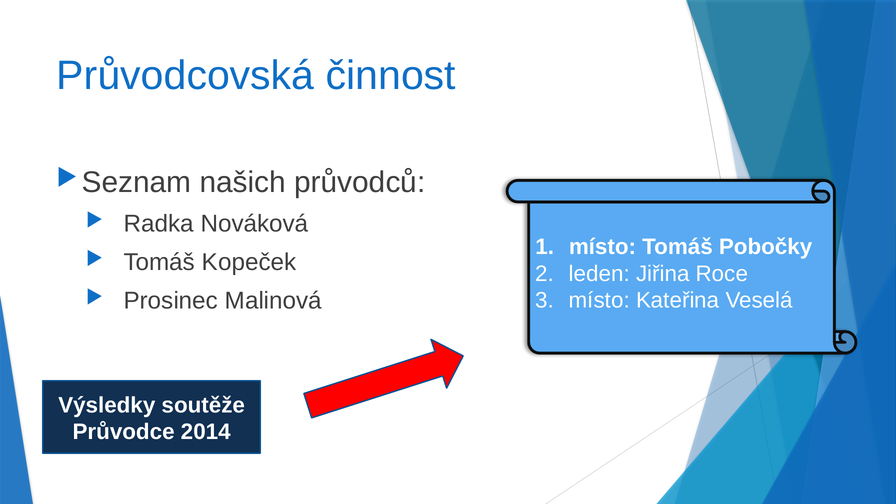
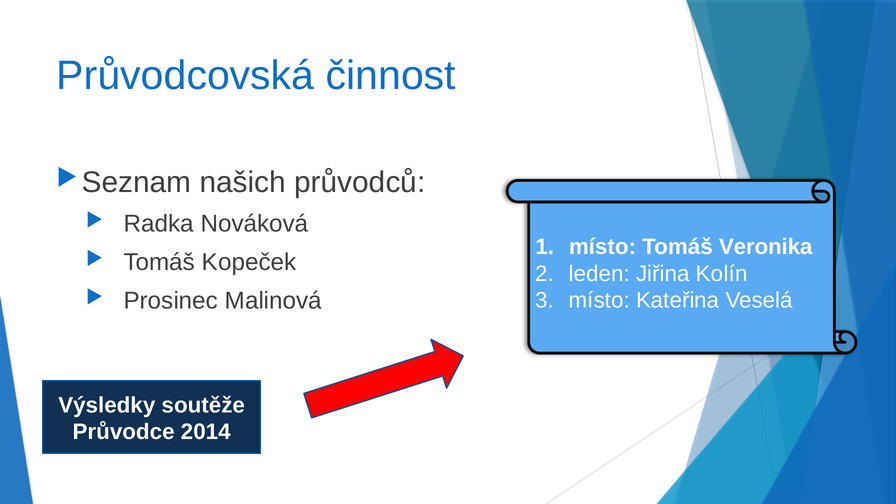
Pobočky: Pobočky -> Veronika
Roce: Roce -> Kolín
